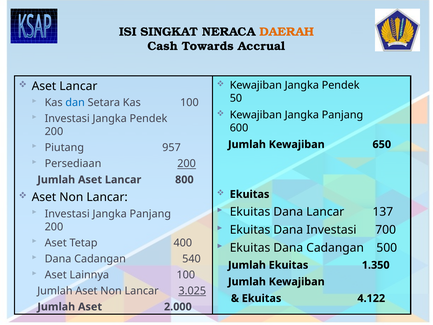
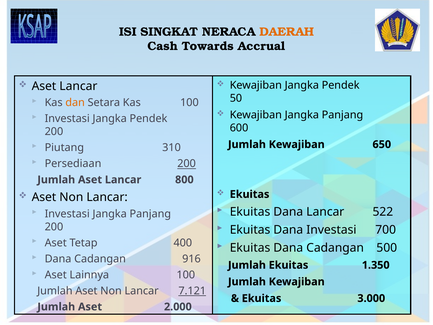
dan colour: blue -> orange
957: 957 -> 310
137: 137 -> 522
540: 540 -> 916
3.025: 3.025 -> 7.121
4.122: 4.122 -> 3.000
